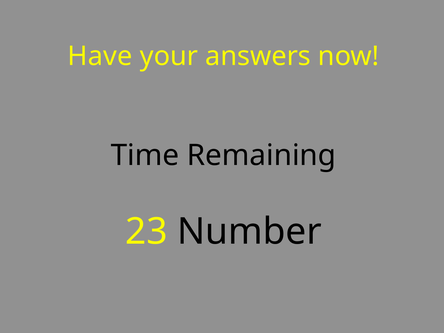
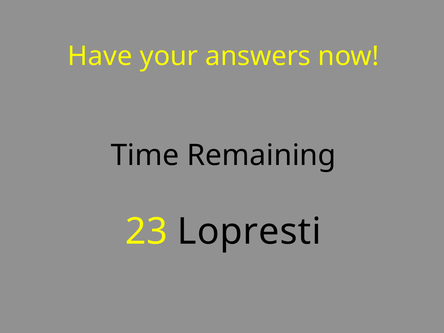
Number: Number -> Lopresti
